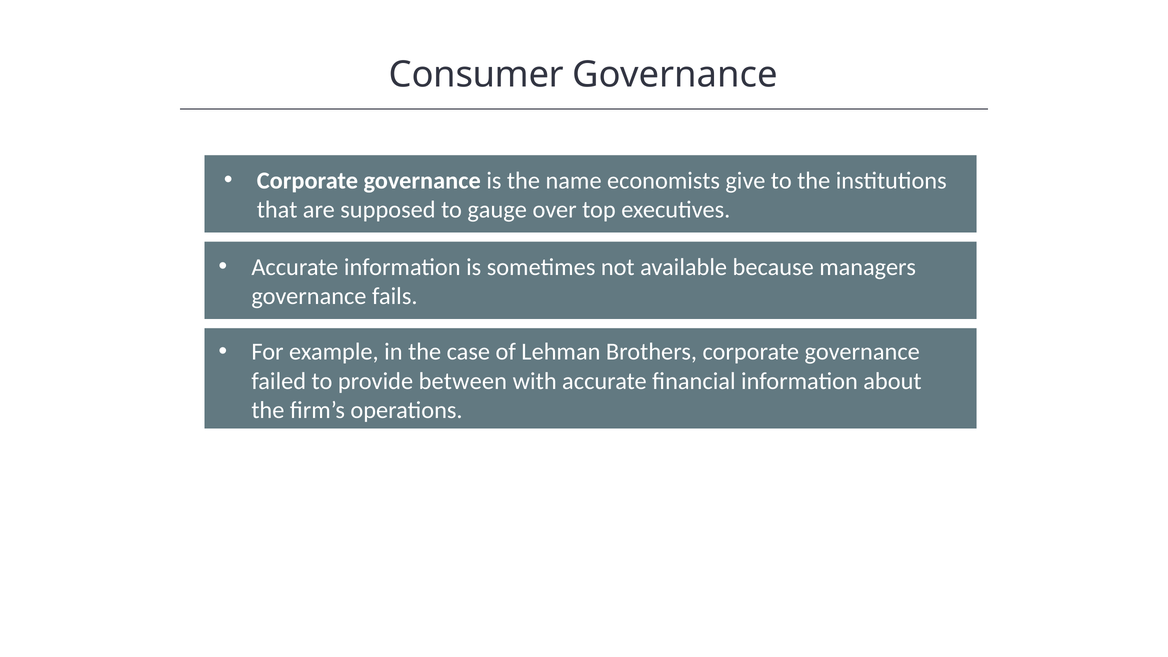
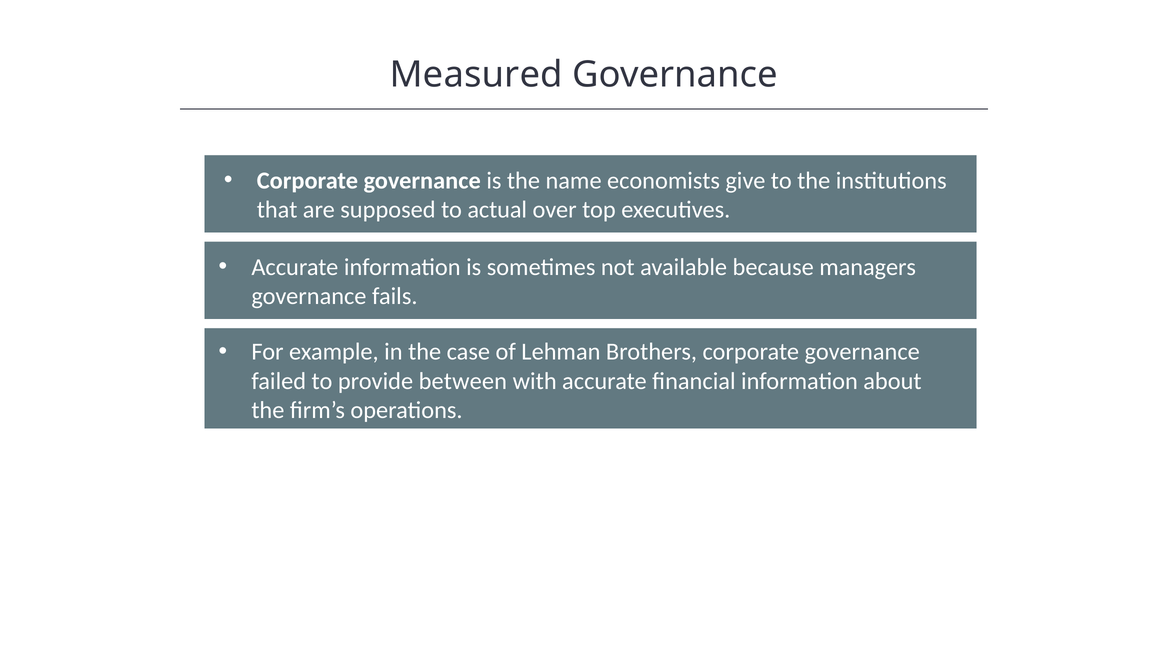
Consumer: Consumer -> Measured
gauge: gauge -> actual
